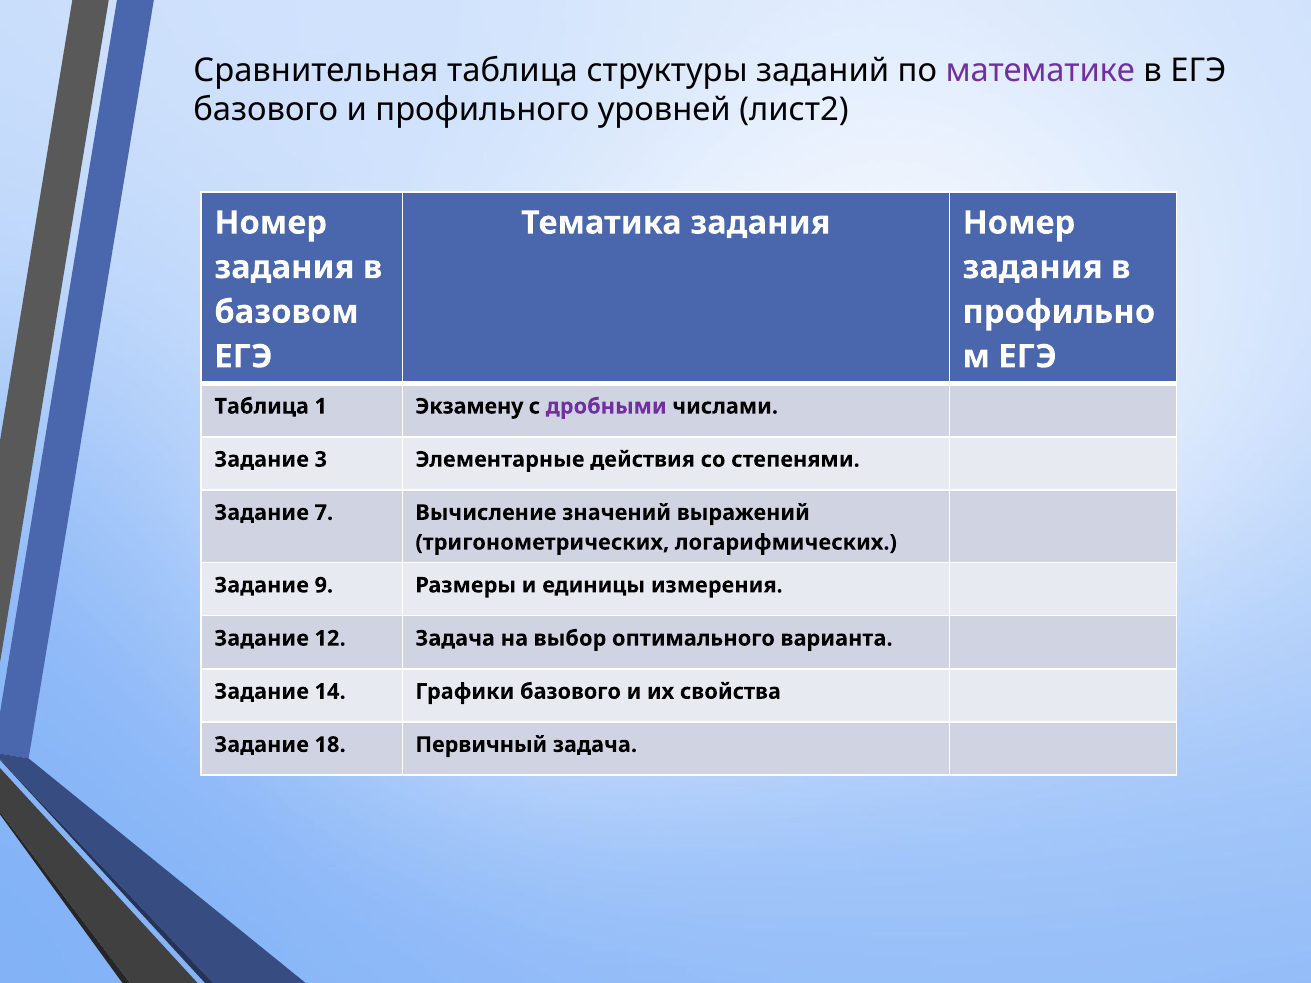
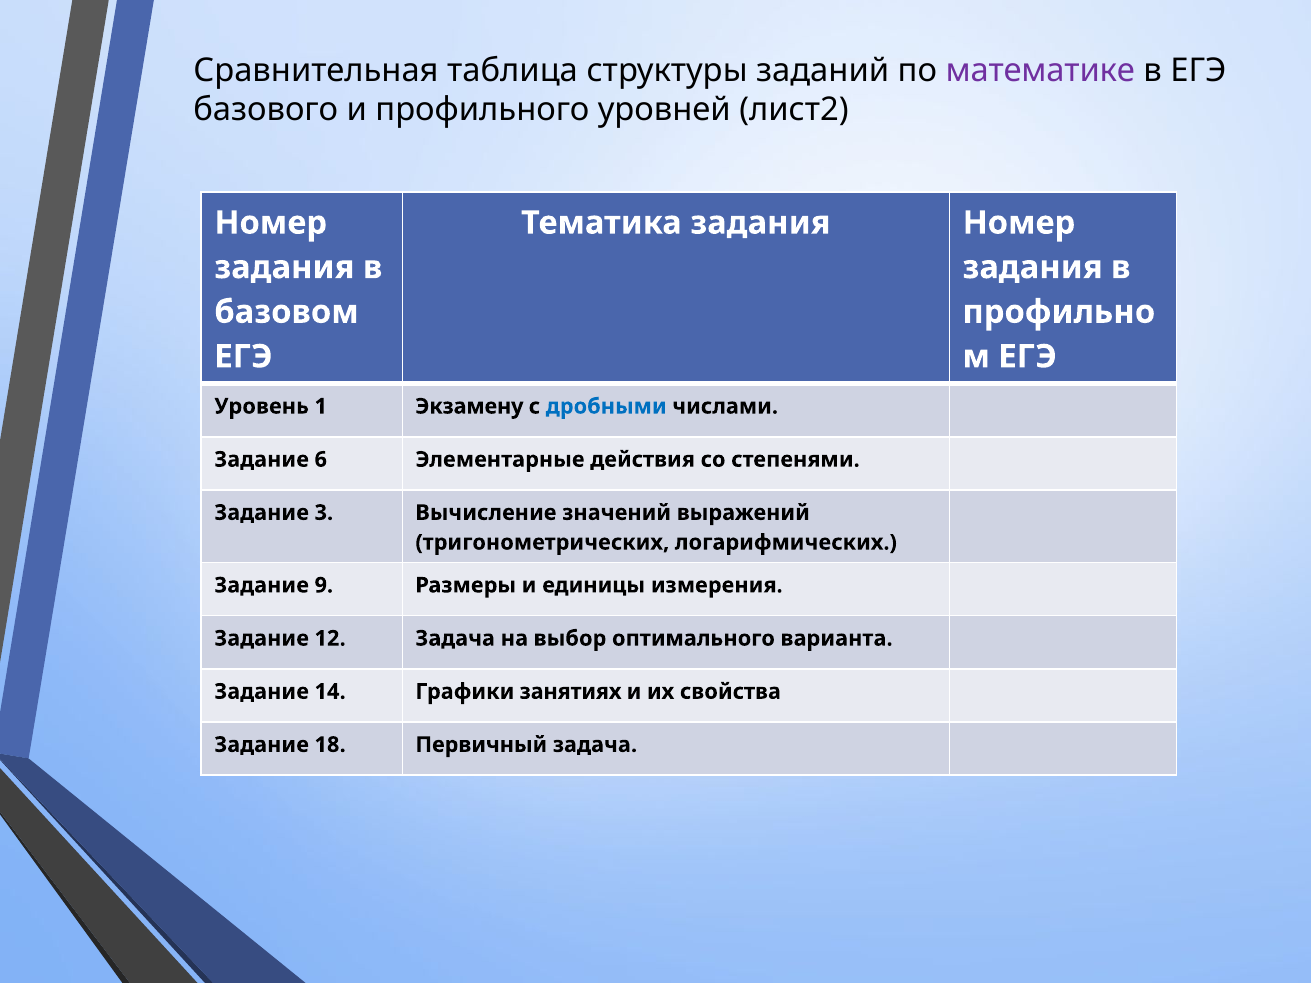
Таблица at (262, 406): Таблица -> Уровень
дробными colour: purple -> blue
3: 3 -> 6
7: 7 -> 3
Графики базового: базового -> занятиях
